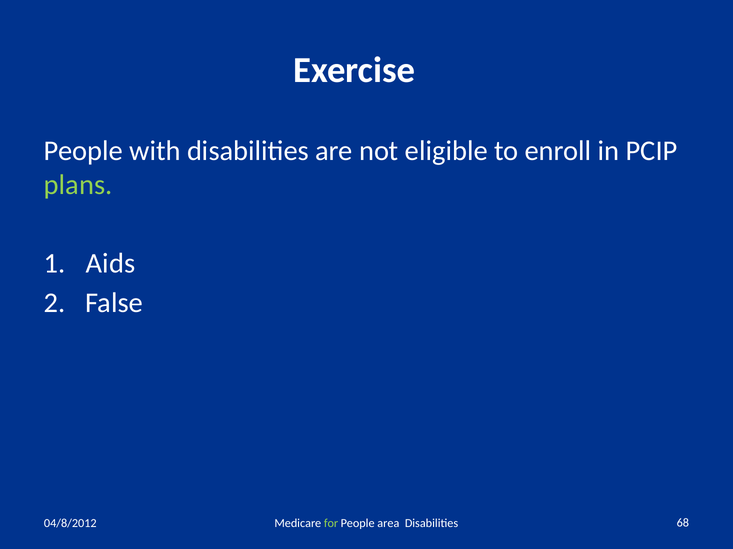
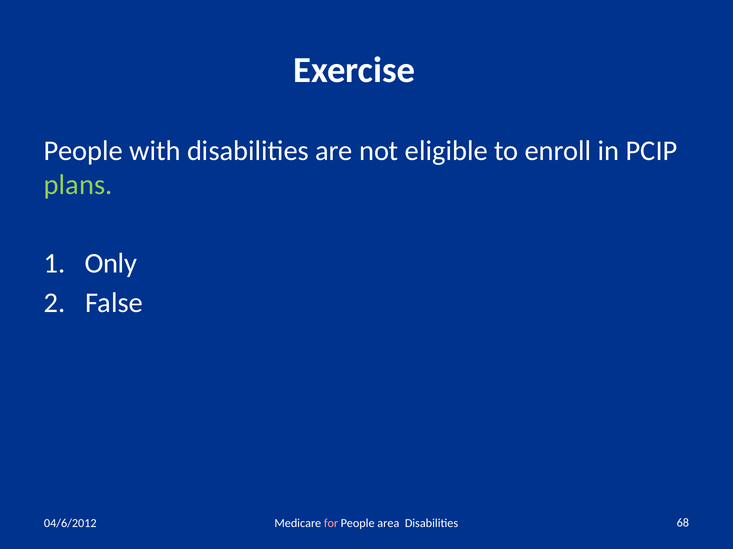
Aids: Aids -> Only
04/8/2012: 04/8/2012 -> 04/6/2012
for colour: light green -> pink
